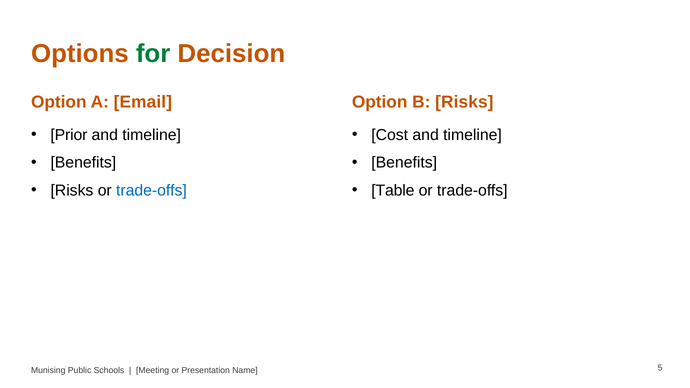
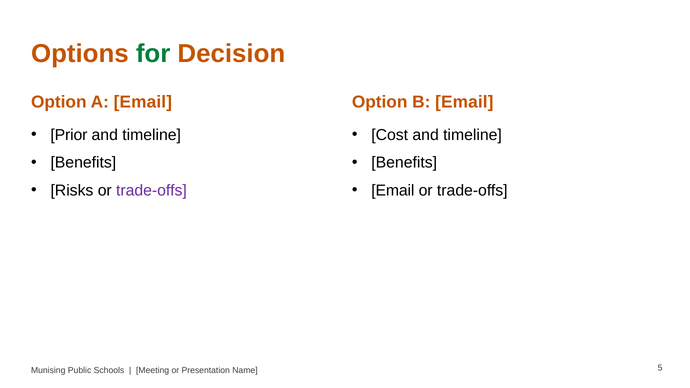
B Risks: Risks -> Email
trade-offs at (151, 191) colour: blue -> purple
Table at (393, 191): Table -> Email
